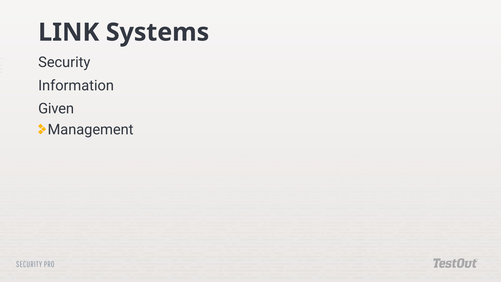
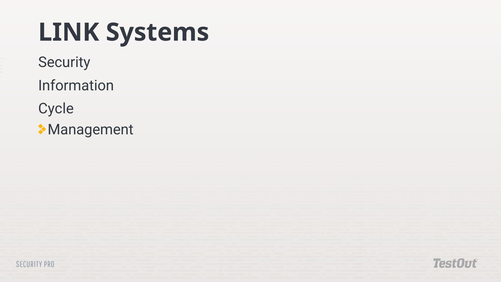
Given: Given -> Cycle
